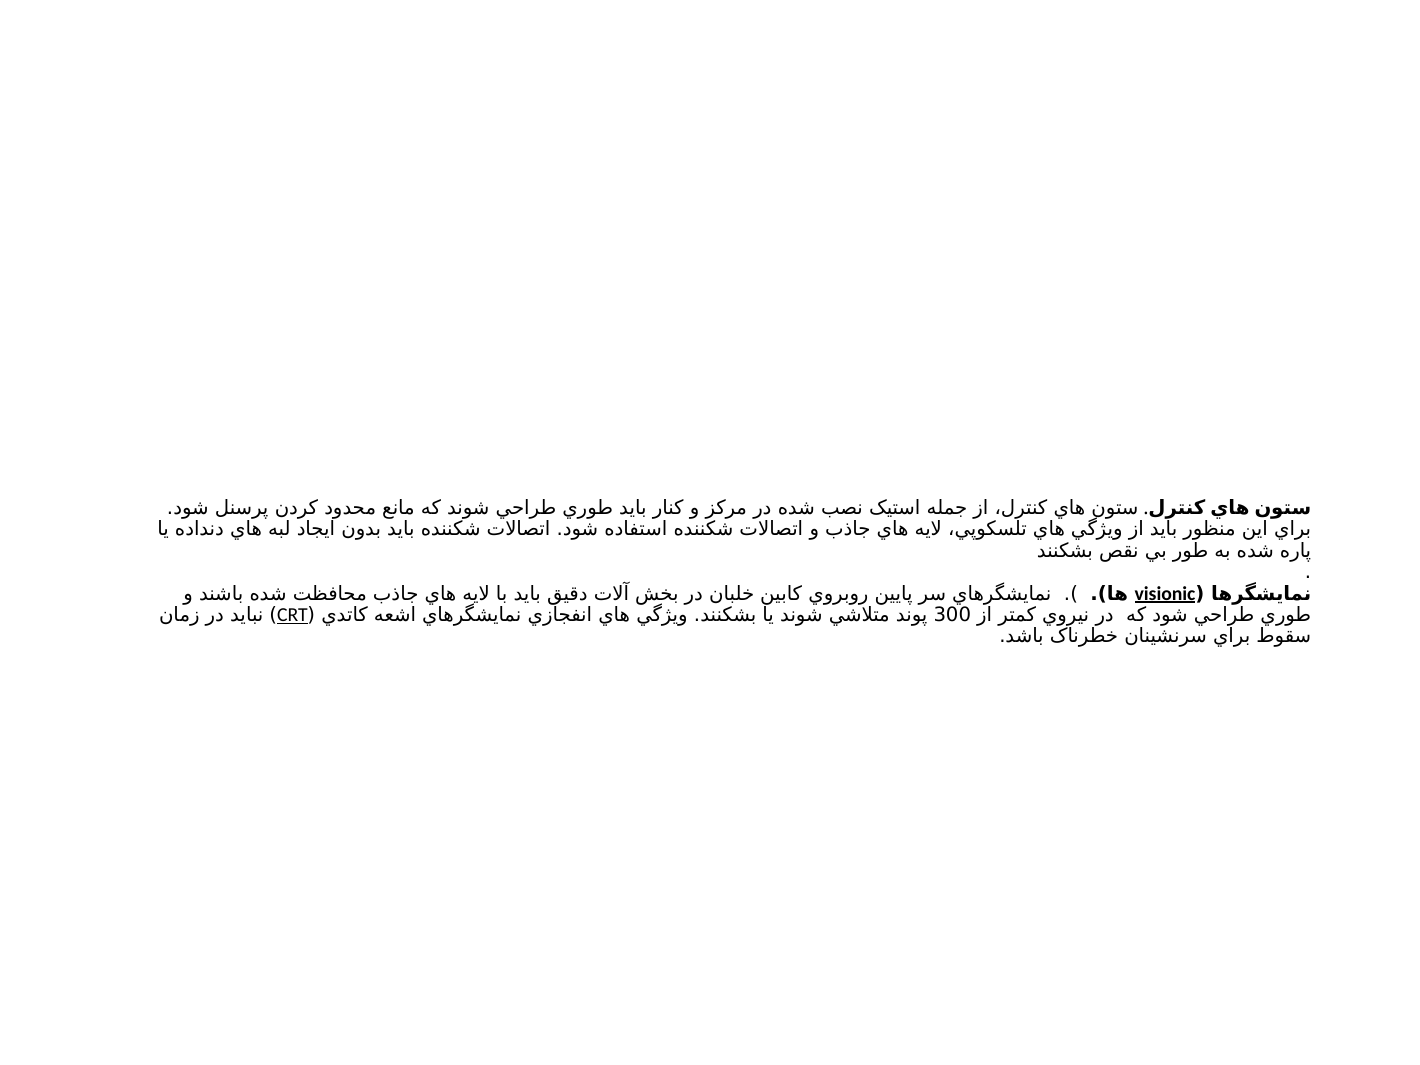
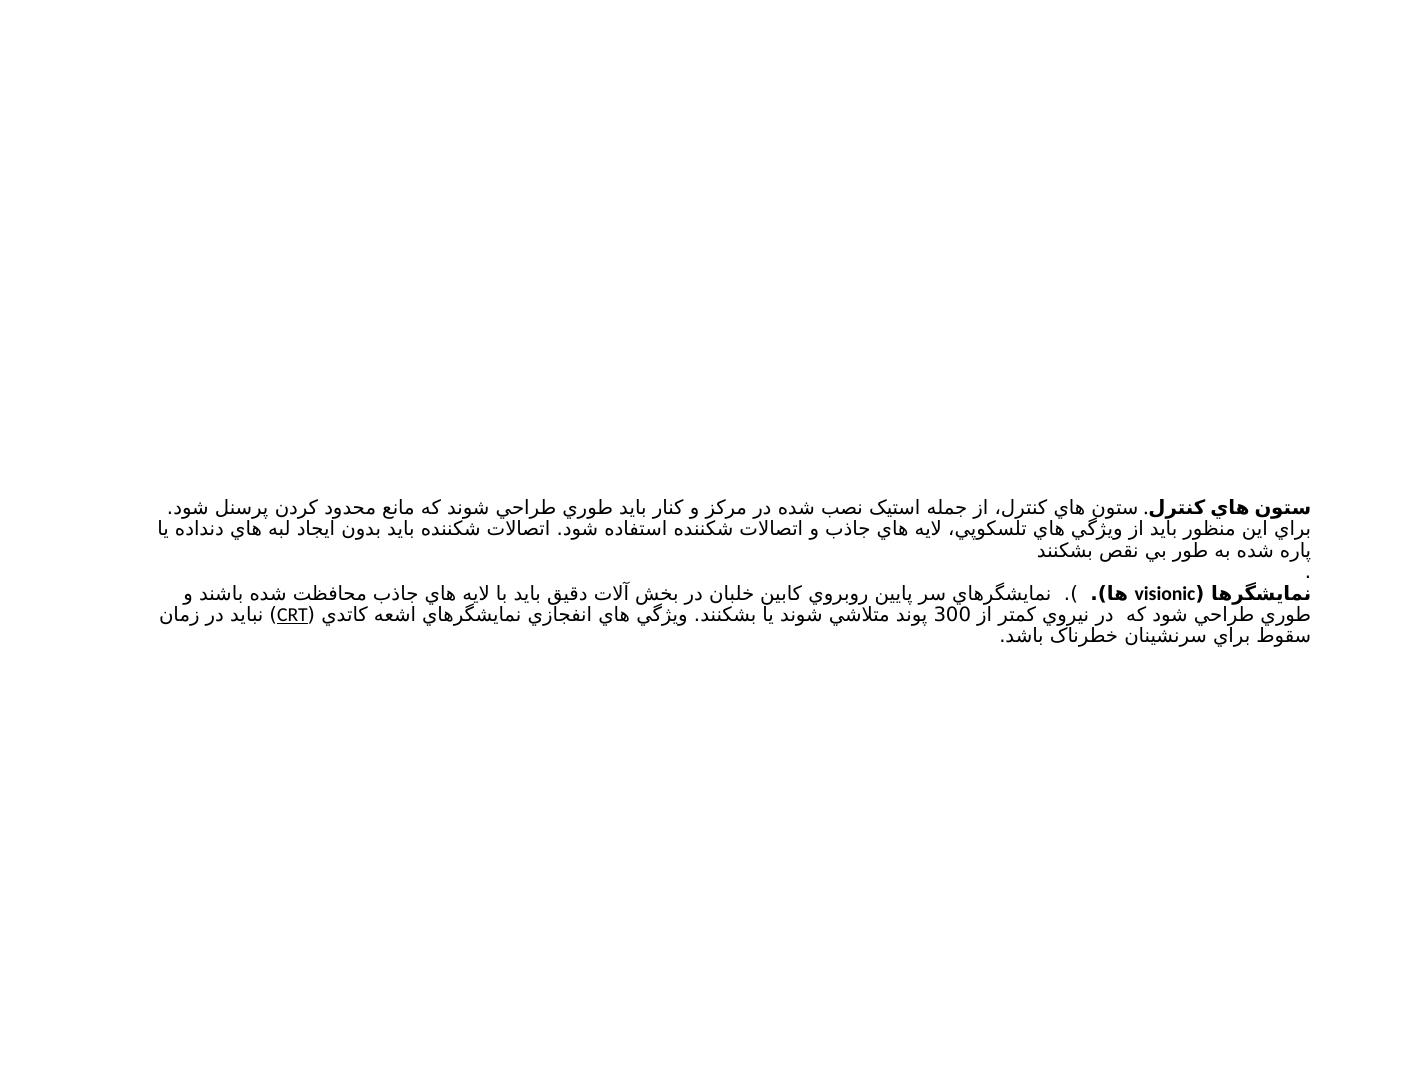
visionic underline: present -> none
